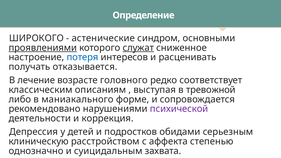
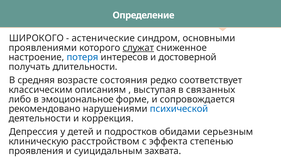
проявлениями underline: present -> none
расценивать: расценивать -> достоверной
отказывается: отказывается -> длительности
лечение: лечение -> средняя
головного: головного -> состояния
тревожной: тревожной -> связанных
маниакального: маниакального -> эмоциональное
психической colour: purple -> blue
аффекта: аффекта -> эффекта
однозначно: однозначно -> проявления
